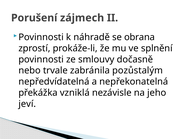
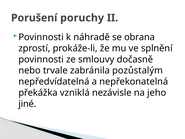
zájmech: zájmech -> poruchy
jeví: jeví -> jiné
